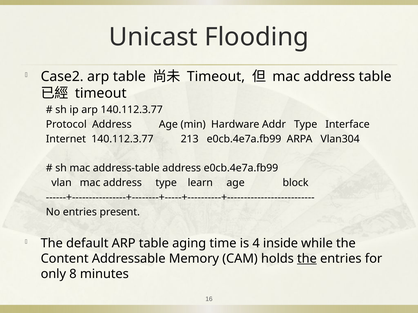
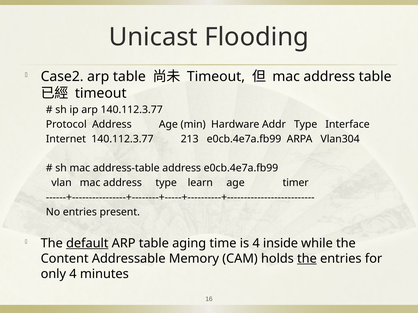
block: block -> timer
default underline: none -> present
only 8: 8 -> 4
